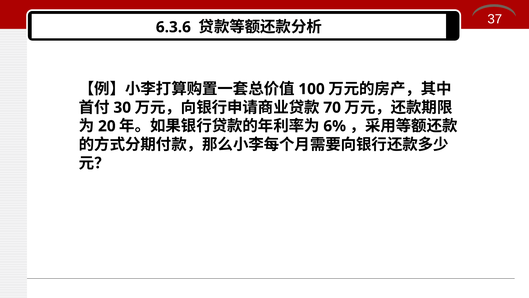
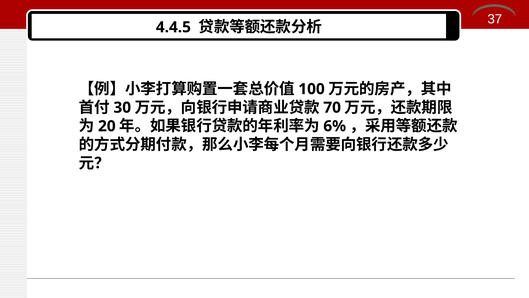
6.3.6: 6.3.6 -> 4.4.5
